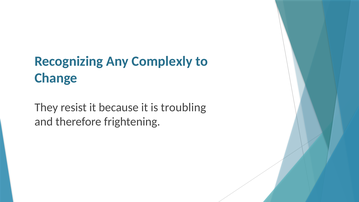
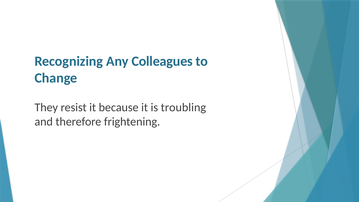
Complexly: Complexly -> Colleagues
